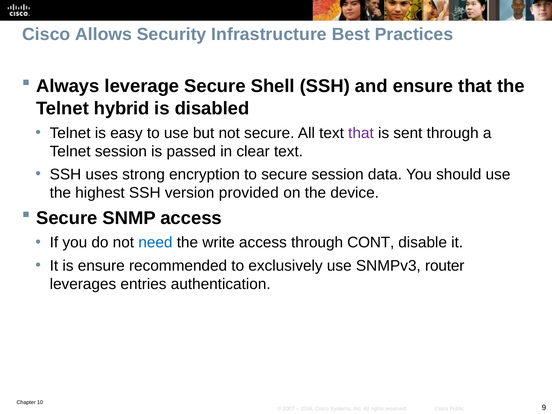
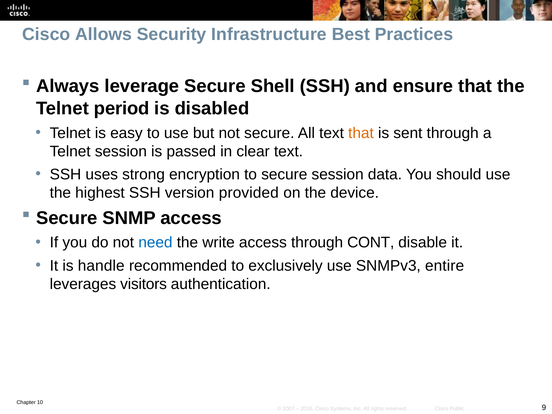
hybrid: hybrid -> period
that at (361, 133) colour: purple -> orange
is ensure: ensure -> handle
router: router -> entire
entries: entries -> visitors
